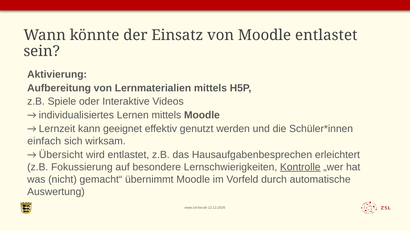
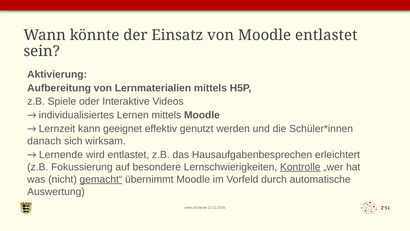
einfach: einfach -> danach
Übersicht: Übersicht -> Lernende
gemacht“ underline: none -> present
